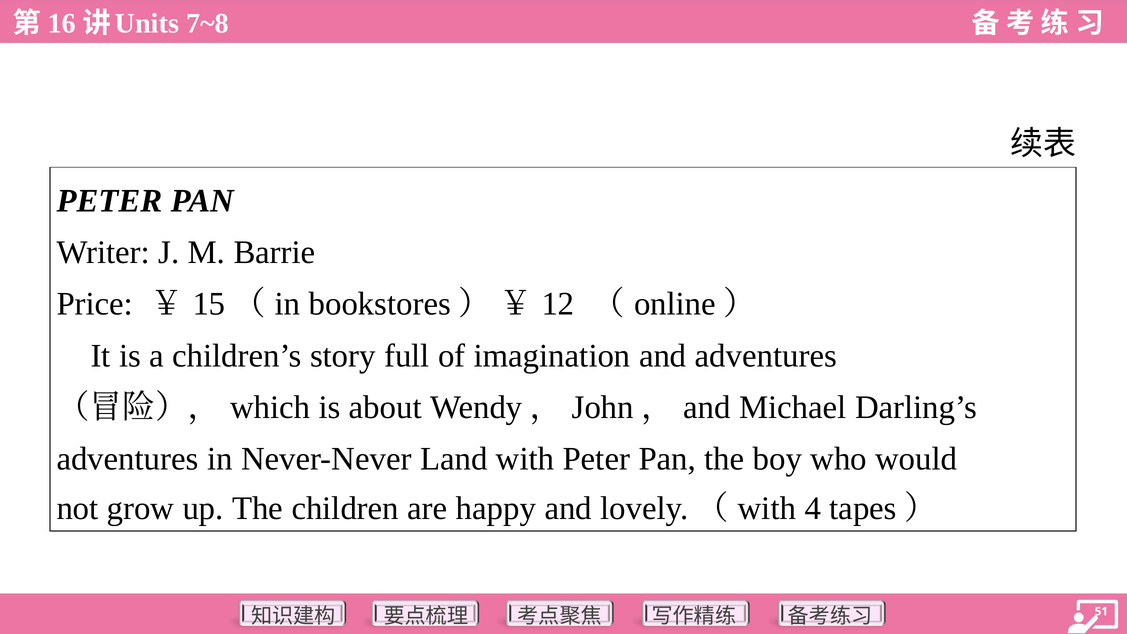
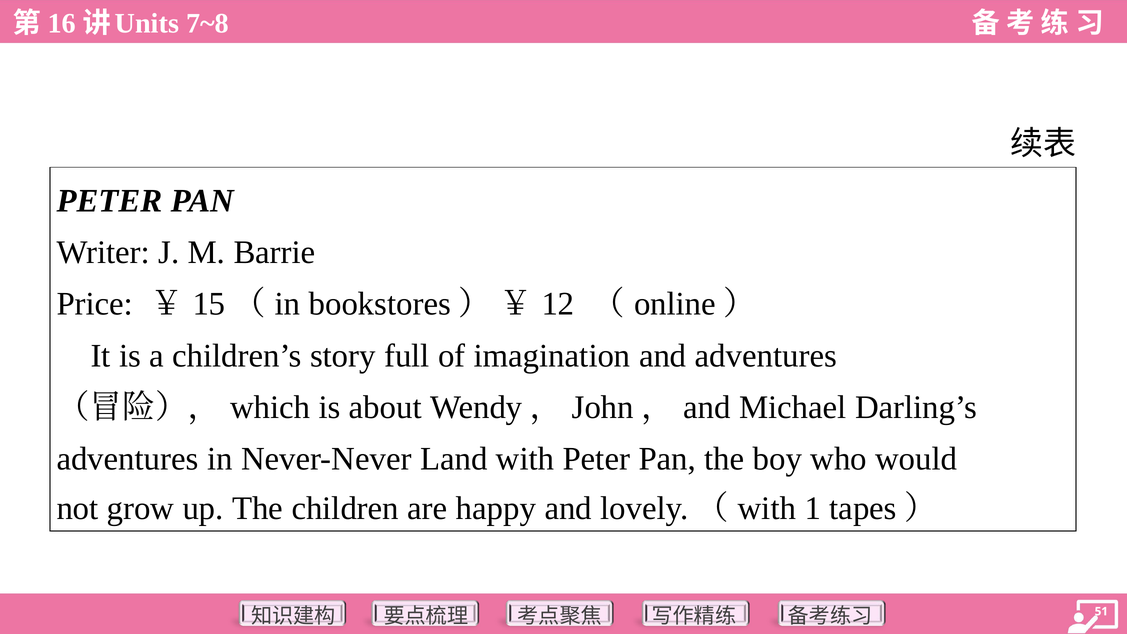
4: 4 -> 1
